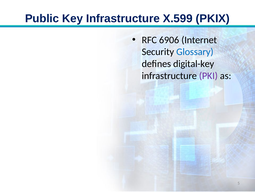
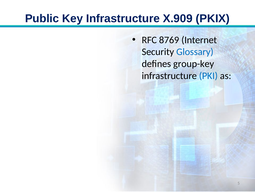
X.599: X.599 -> X.909
6906: 6906 -> 8769
digital-key: digital-key -> group-key
PKI colour: purple -> blue
